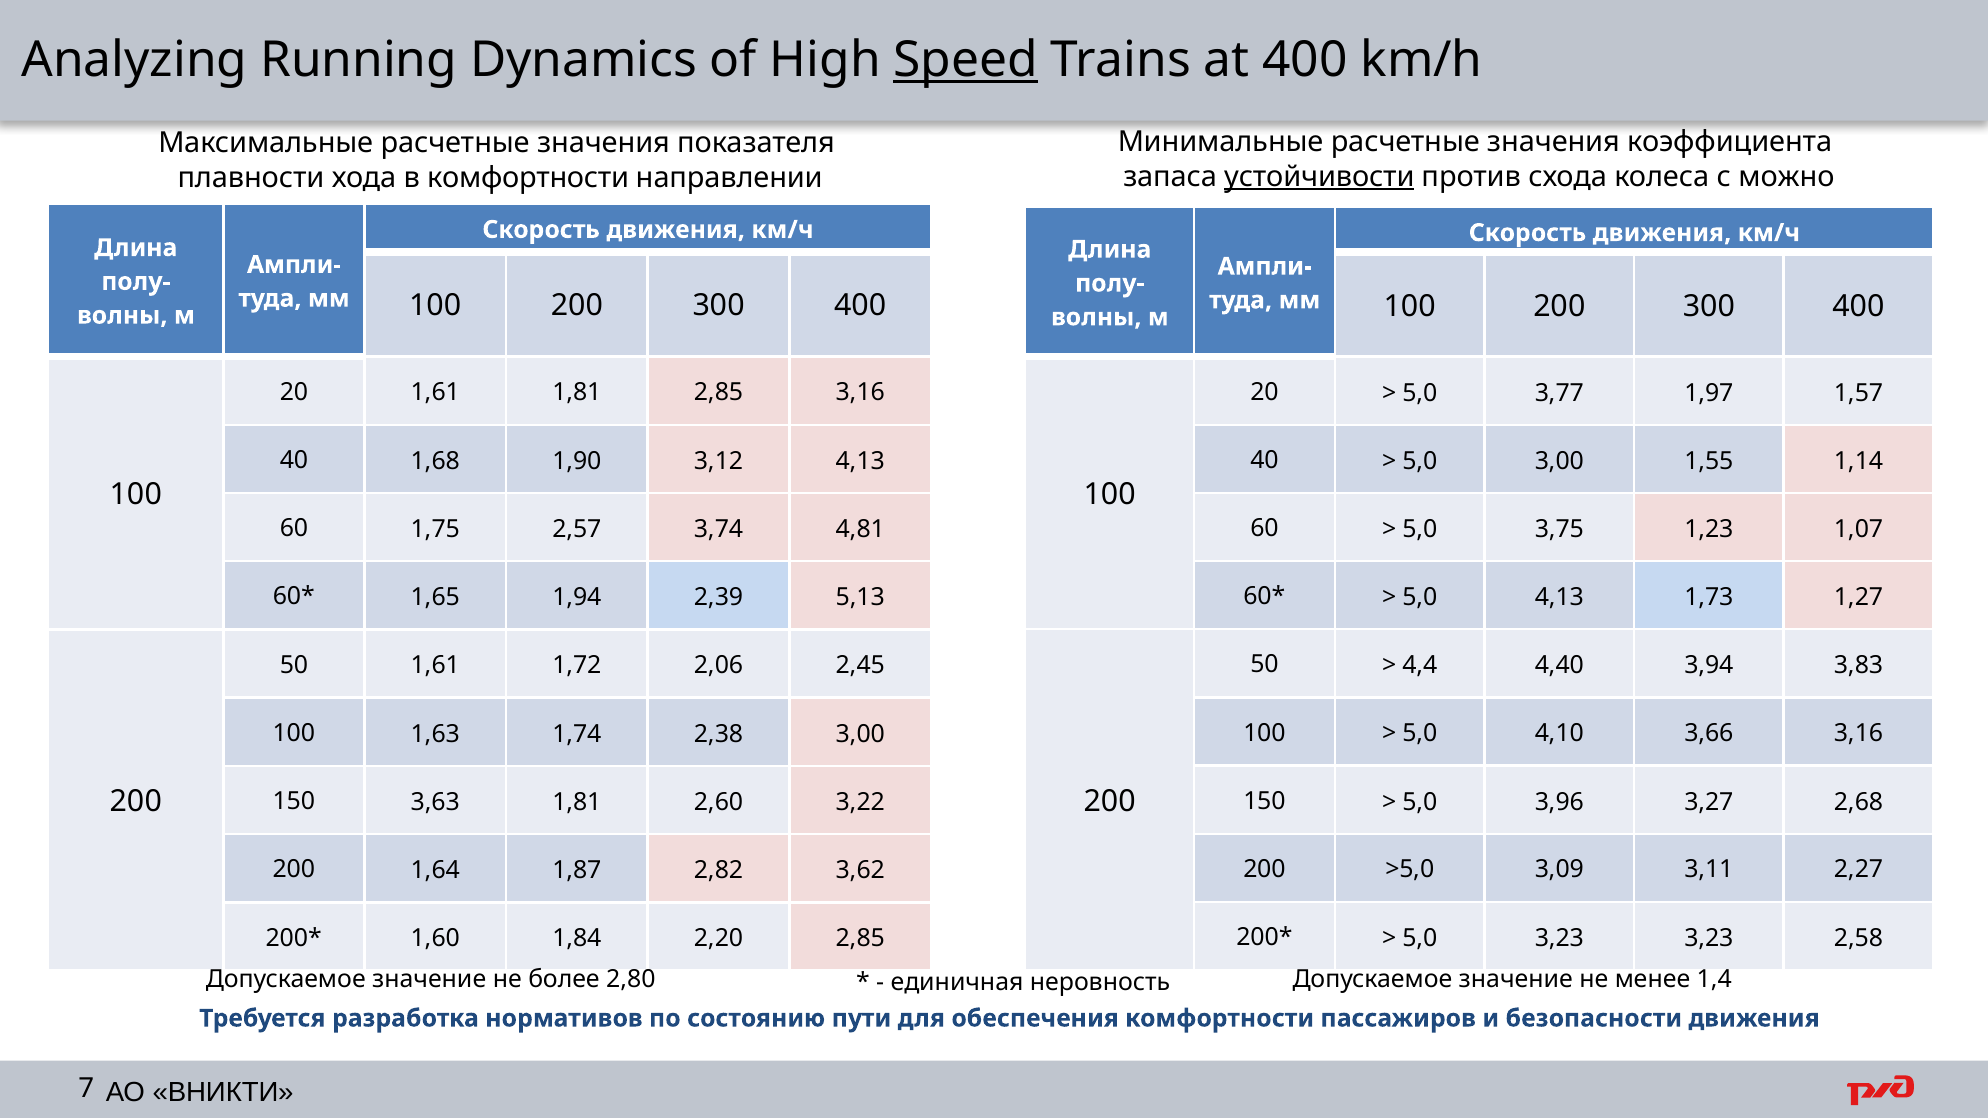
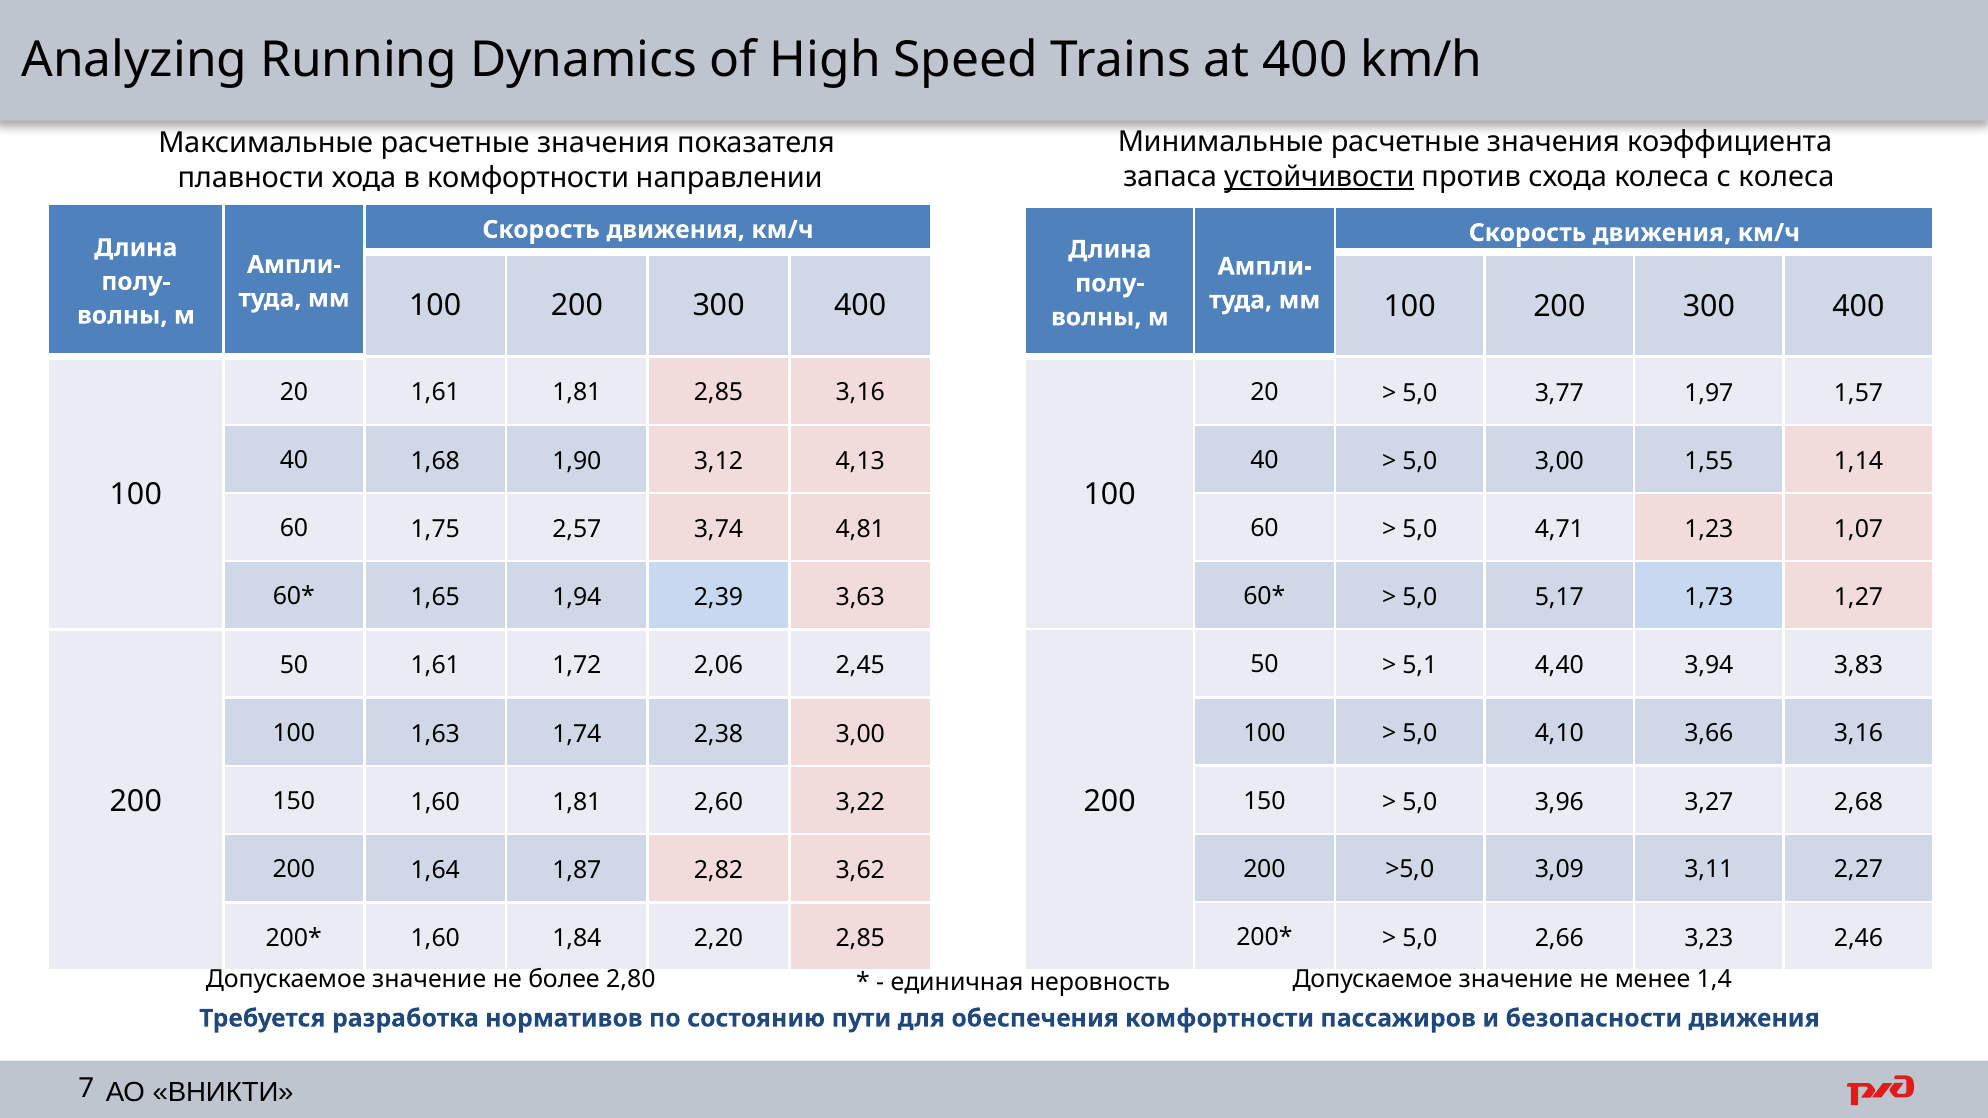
Speed underline: present -> none
с можно: можно -> колеса
3,75: 3,75 -> 4,71
5,0 4,13: 4,13 -> 5,17
5,13: 5,13 -> 3,63
4,4: 4,4 -> 5,1
150 3,63: 3,63 -> 1,60
5,0 3,23: 3,23 -> 2,66
2,58: 2,58 -> 2,46
